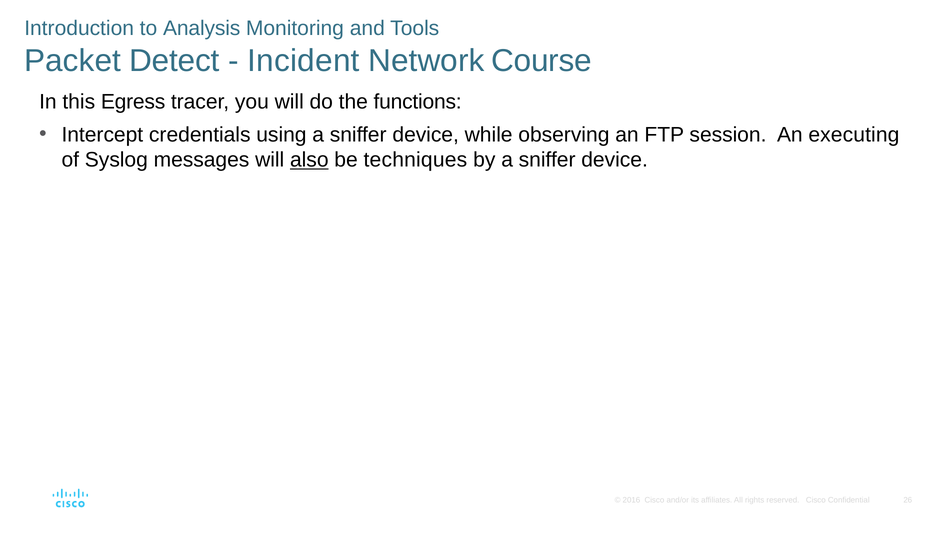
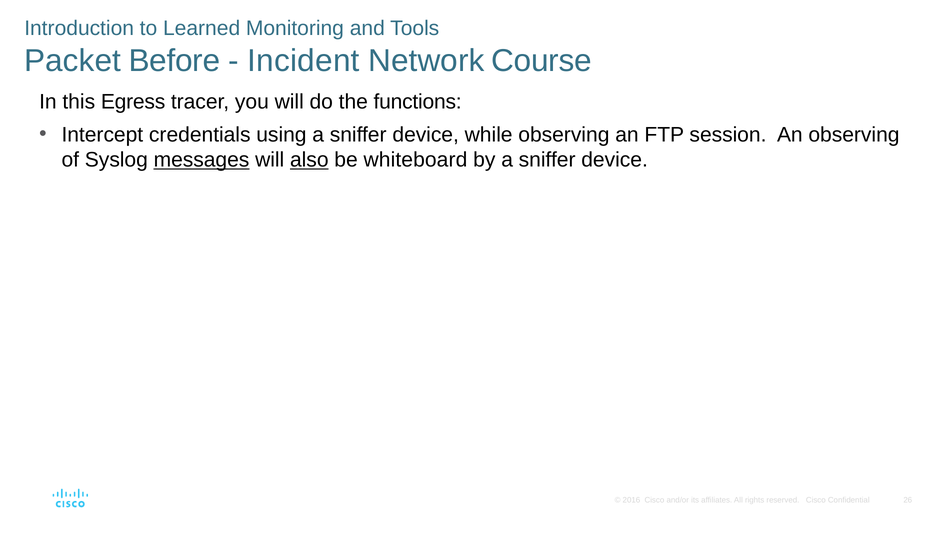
Analysis: Analysis -> Learned
Detect: Detect -> Before
An executing: executing -> observing
messages underline: none -> present
techniques: techniques -> whiteboard
